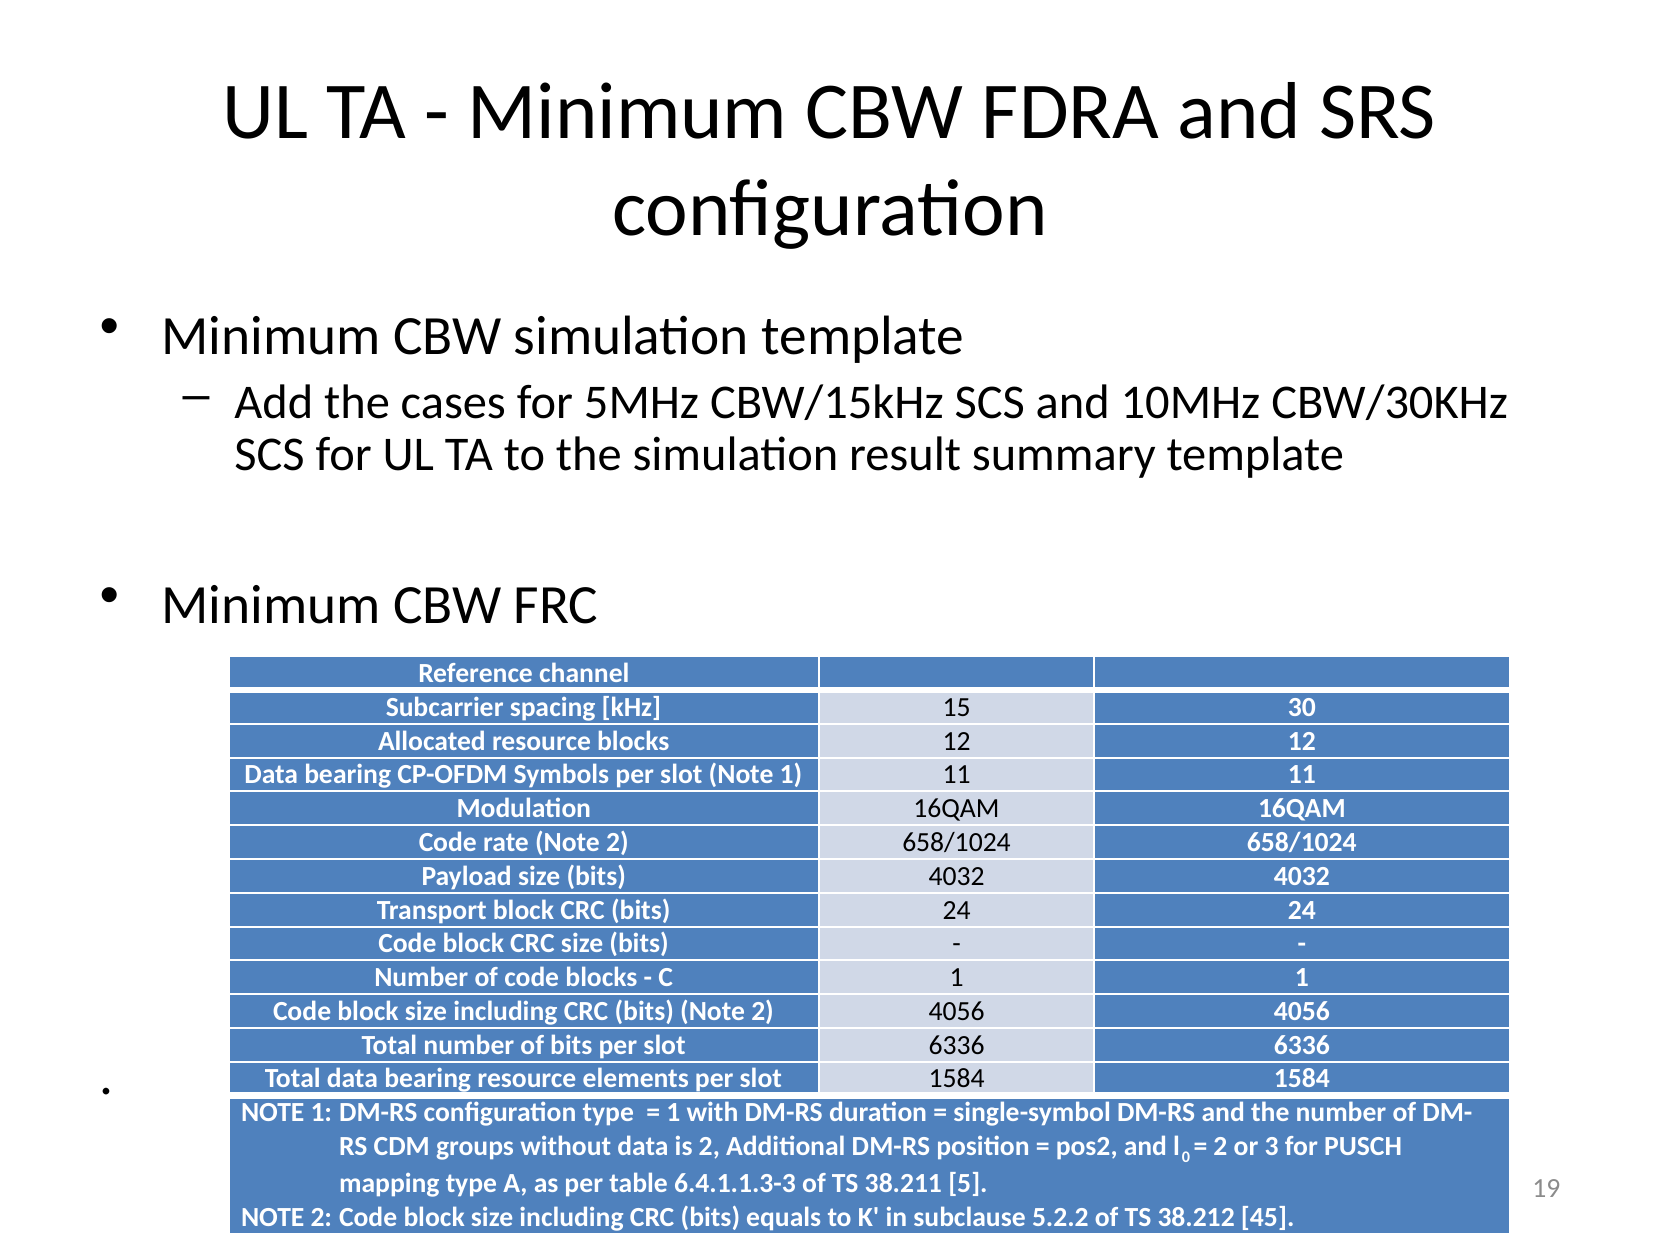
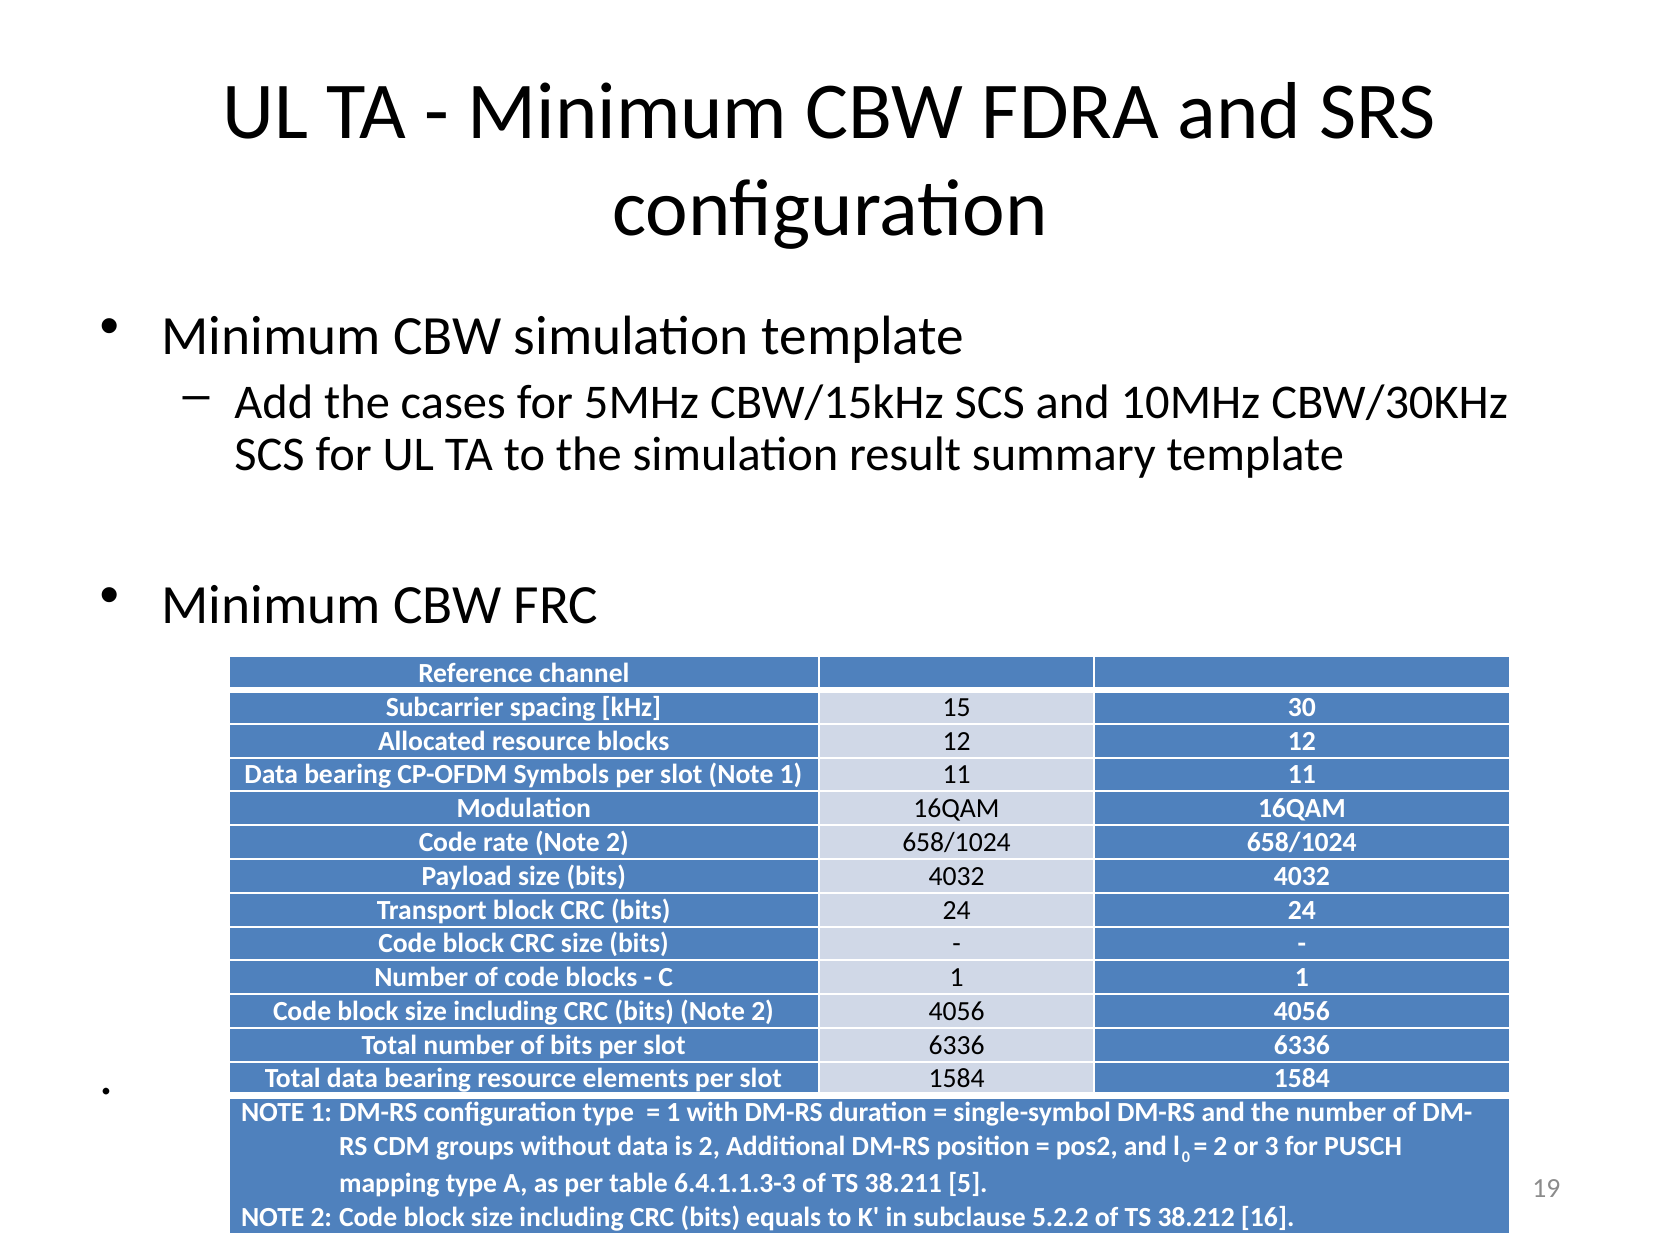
45: 45 -> 16
